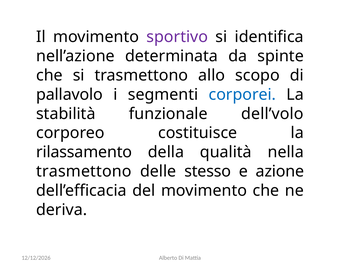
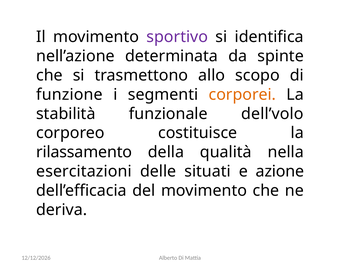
pallavolo: pallavolo -> funzione
corporei colour: blue -> orange
trasmettono at (84, 171): trasmettono -> esercitazioni
stesso: stesso -> situati
